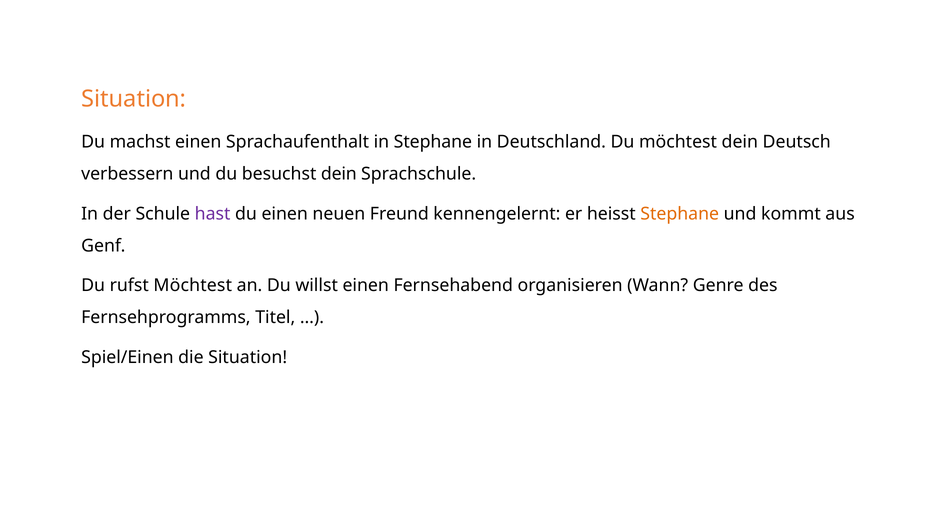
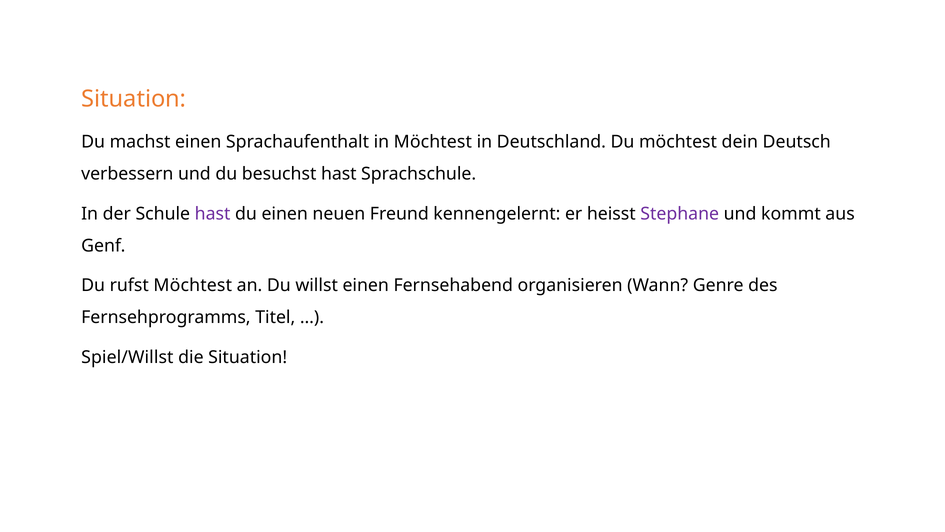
in Stephane: Stephane -> Möchtest
besuchst dein: dein -> hast
Stephane at (680, 214) colour: orange -> purple
Spiel/Einen: Spiel/Einen -> Spiel/Willst
